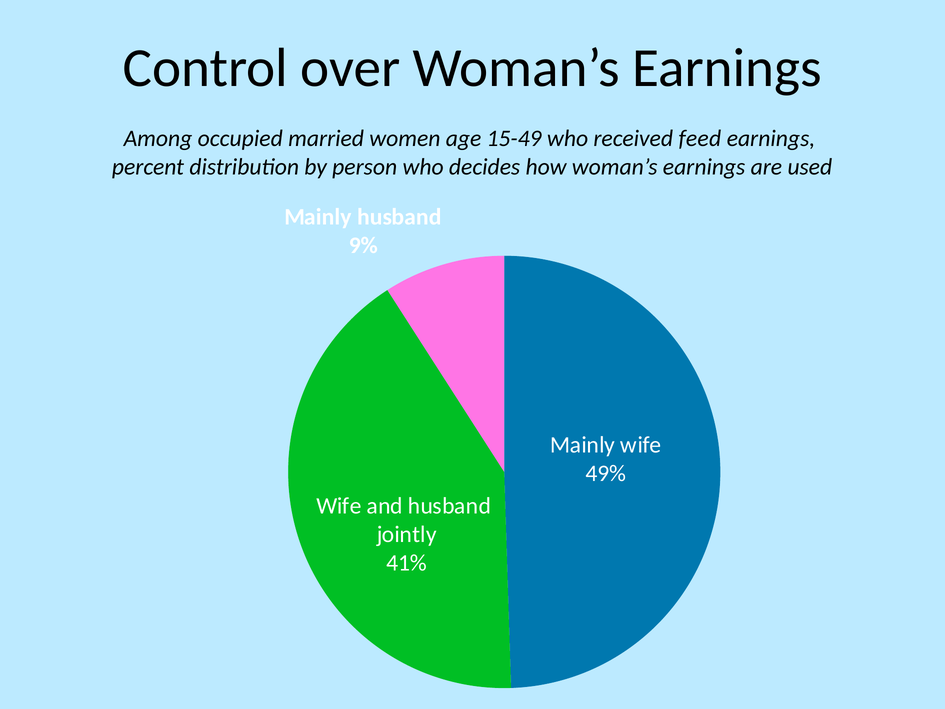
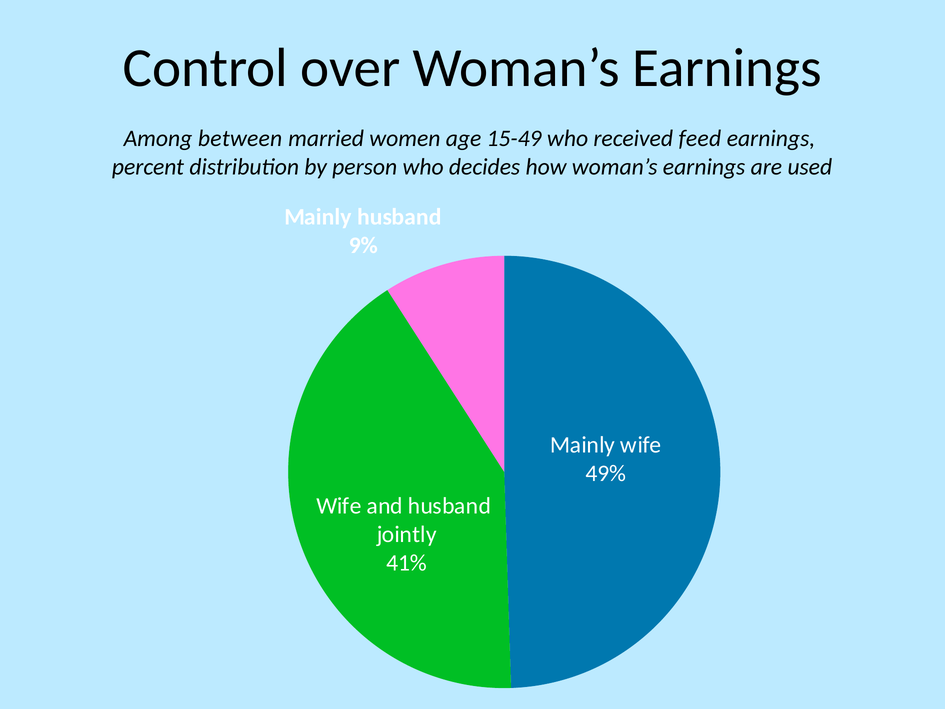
occupied: occupied -> between
